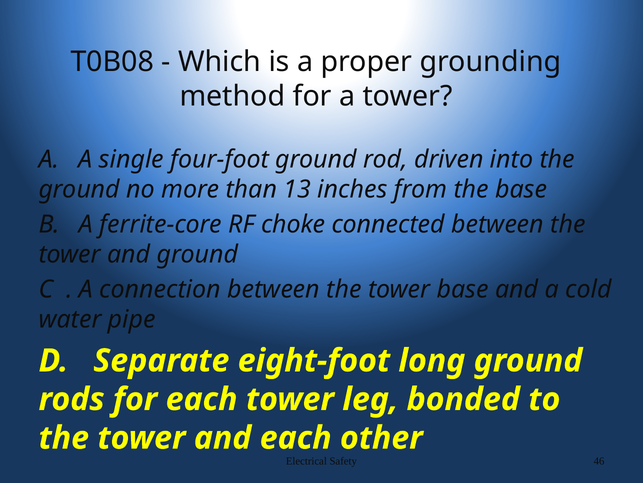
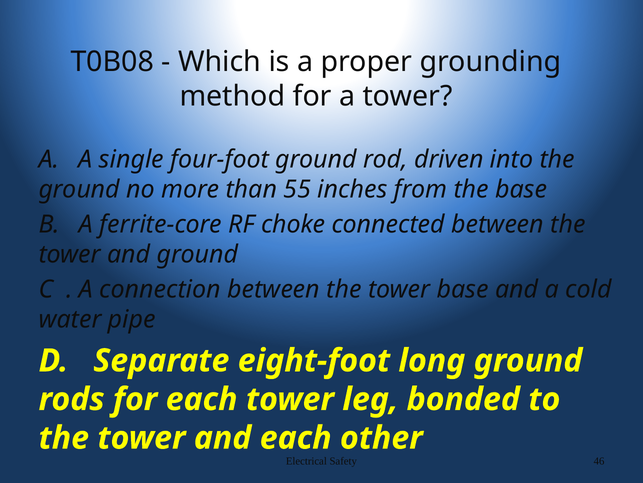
13: 13 -> 55
